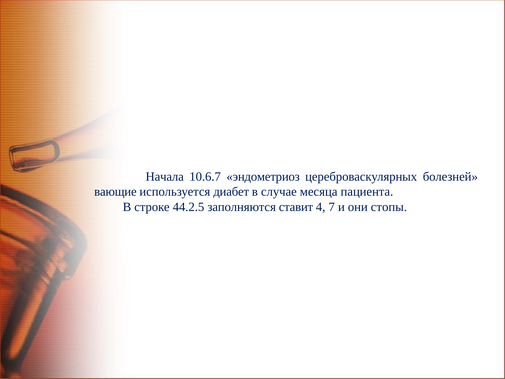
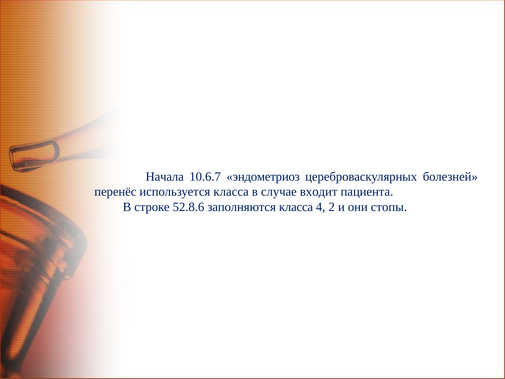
вающие: вающие -> перенёс
используется диабет: диабет -> класса
месяца: месяца -> входит
44.2.5: 44.2.5 -> 52.8.6
заполняются ставит: ставит -> класса
7: 7 -> 2
